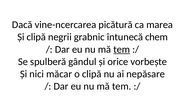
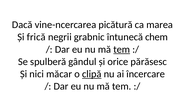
Și clipă: clipă -> frică
vorbește: vorbește -> părăsesc
clipă at (92, 74) underline: none -> present
nepăsare: nepăsare -> încercare
